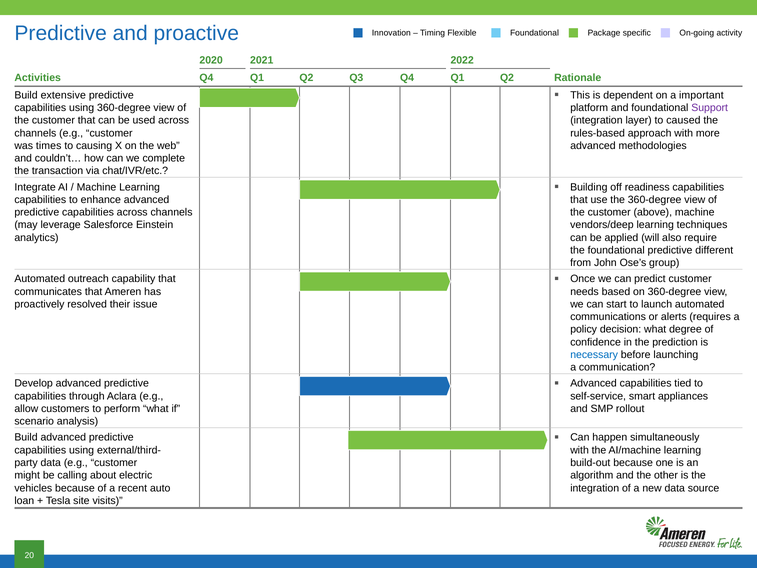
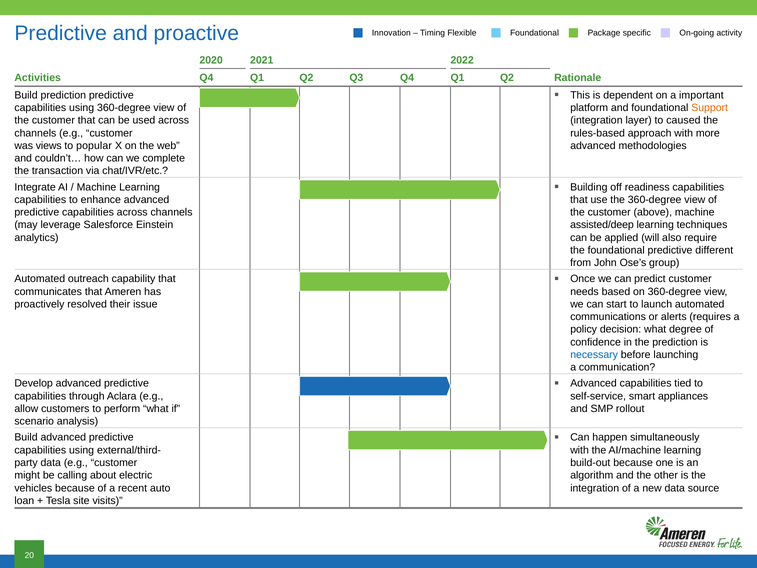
Build extensive: extensive -> prediction
Support colour: purple -> orange
times: times -> views
causing: causing -> popular
vendors/deep: vendors/deep -> assisted/deep
